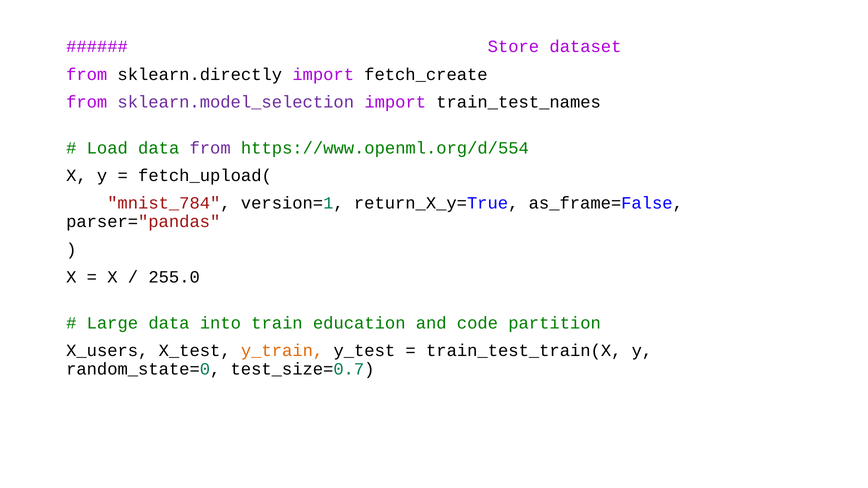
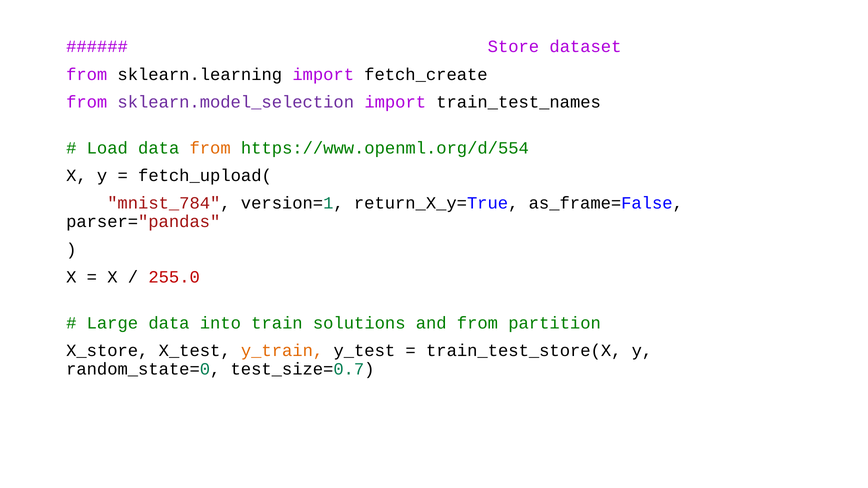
sklearn.directly: sklearn.directly -> sklearn.learning
from at (210, 148) colour: purple -> orange
255.0 colour: black -> red
education: education -> solutions
and code: code -> from
X_users: X_users -> X_store
train_test_train(X: train_test_train(X -> train_test_store(X
